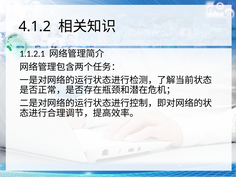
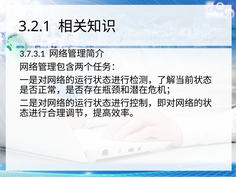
4.1.2: 4.1.2 -> 3.2.1
1.1.2.1: 1.1.2.1 -> 3.7.3.1
